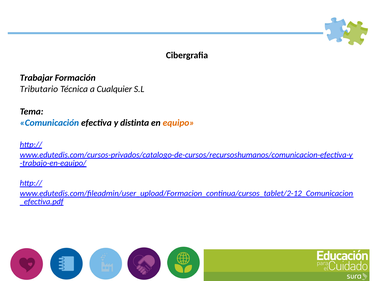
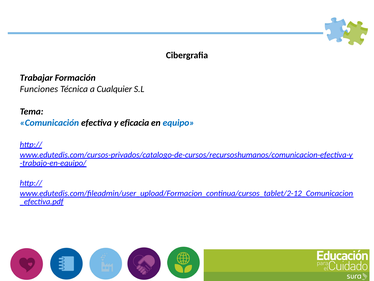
Tributario: Tributario -> Funciones
distinta: distinta -> eficacia
equipo colour: orange -> blue
